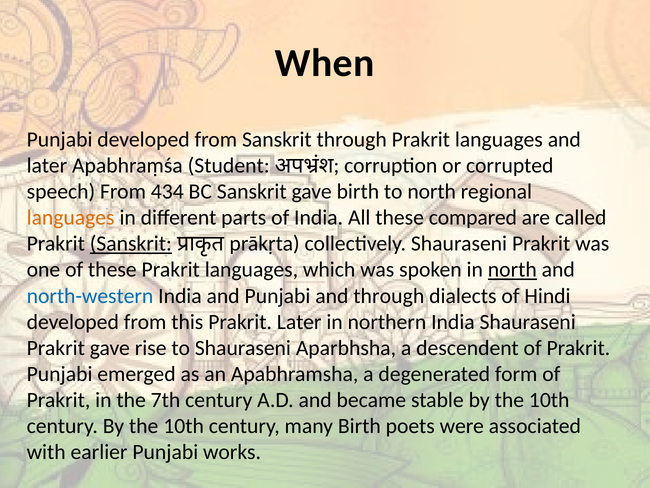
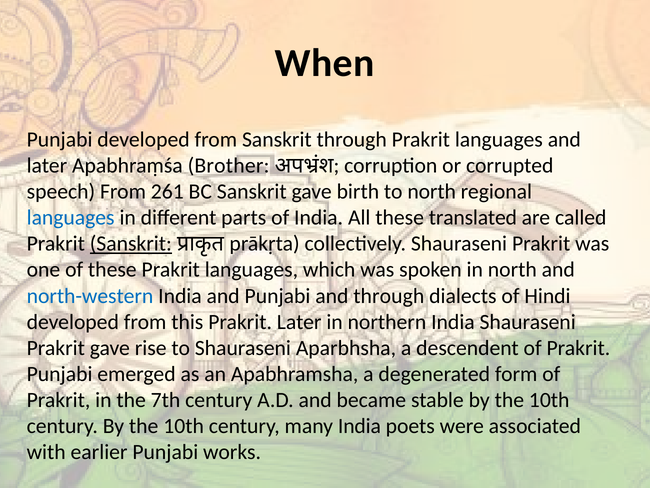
Student: Student -> Brother
434: 434 -> 261
languages at (71, 218) colour: orange -> blue
compared: compared -> translated
north at (512, 270) underline: present -> none
many Birth: Birth -> India
